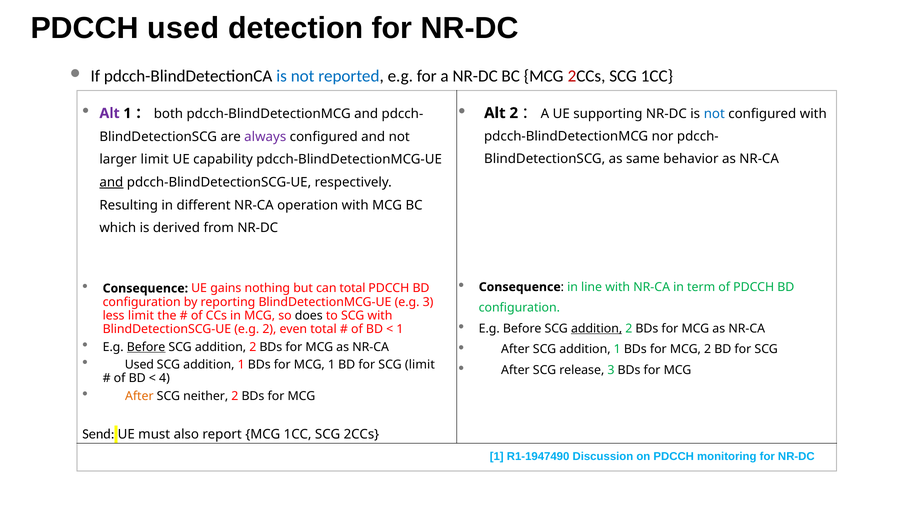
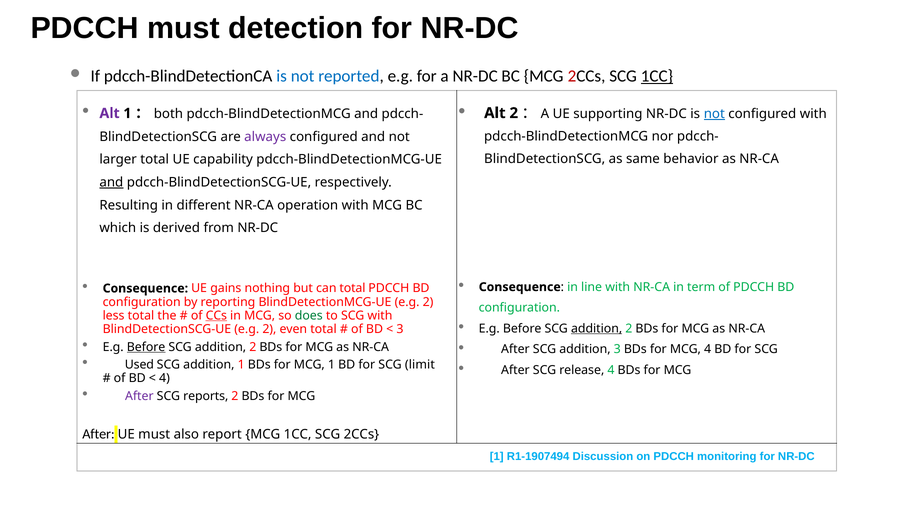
PDCCH used: used -> must
1CC at (657, 76) underline: none -> present
not at (714, 114) underline: none -> present
larger limit: limit -> total
BlindDetectionMCG-UE e.g 3: 3 -> 2
less limit: limit -> total
CCs underline: none -> present
does colour: black -> green
1 at (400, 329): 1 -> 3
After SCG addition 1: 1 -> 3
MCG 2: 2 -> 4
release 3: 3 -> 4
After at (139, 396) colour: orange -> purple
neither: neither -> reports
Send at (98, 434): Send -> After
R1-1947490: R1-1947490 -> R1-1907494
